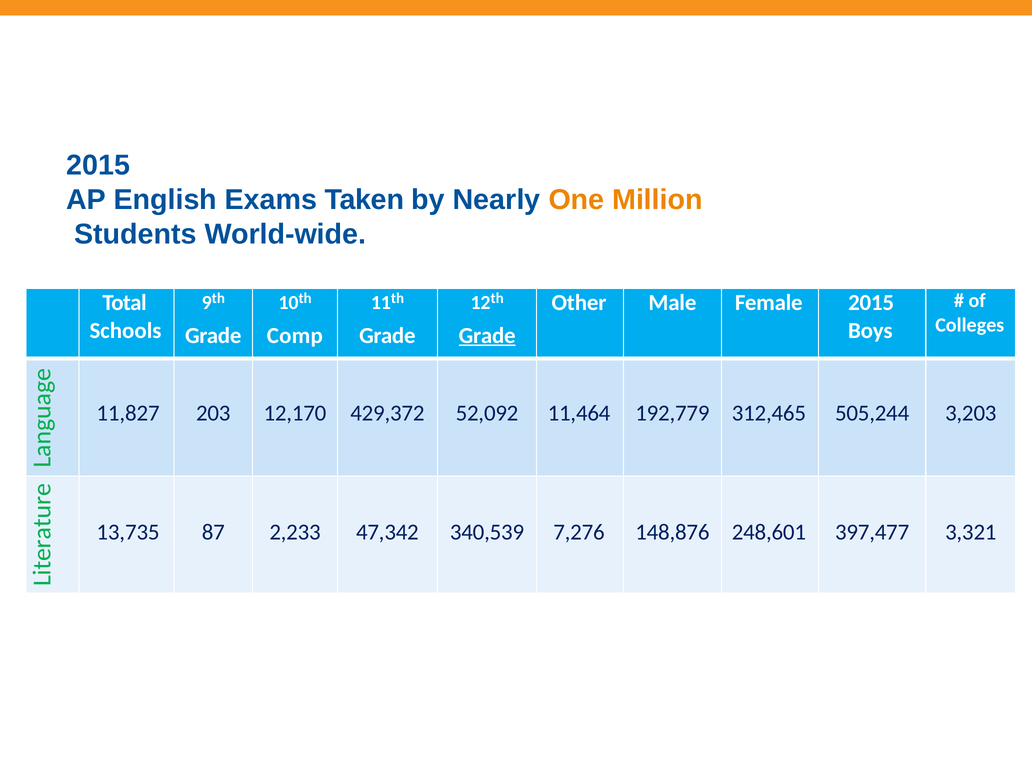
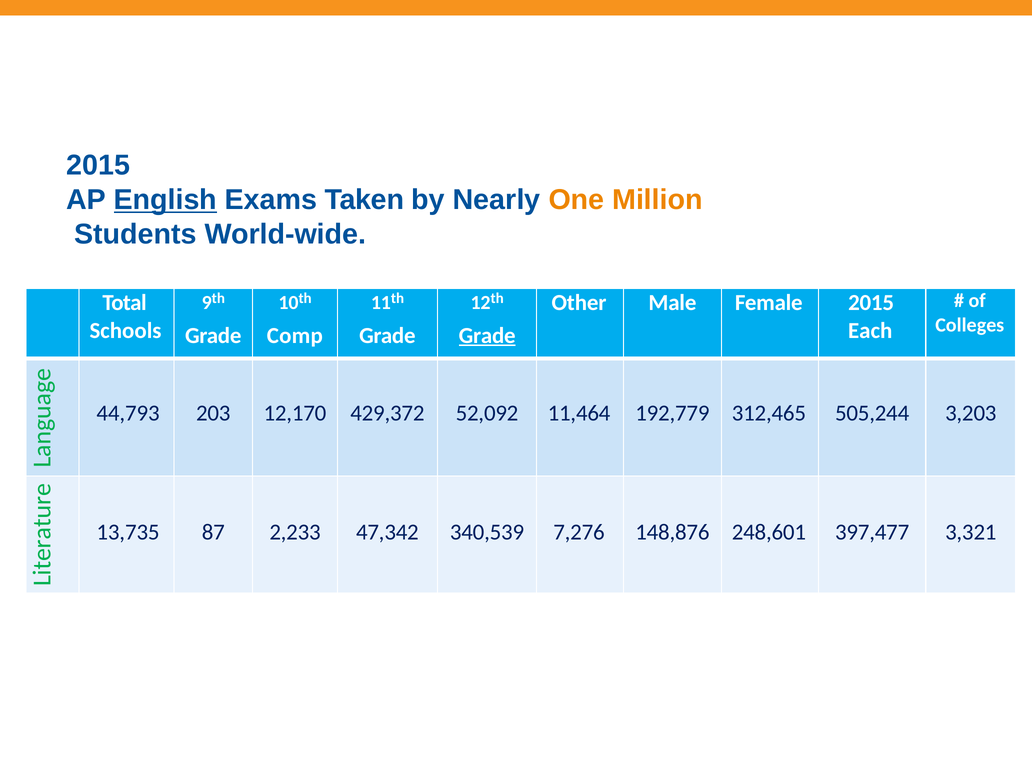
English underline: none -> present
Boys: Boys -> Each
11,827: 11,827 -> 44,793
